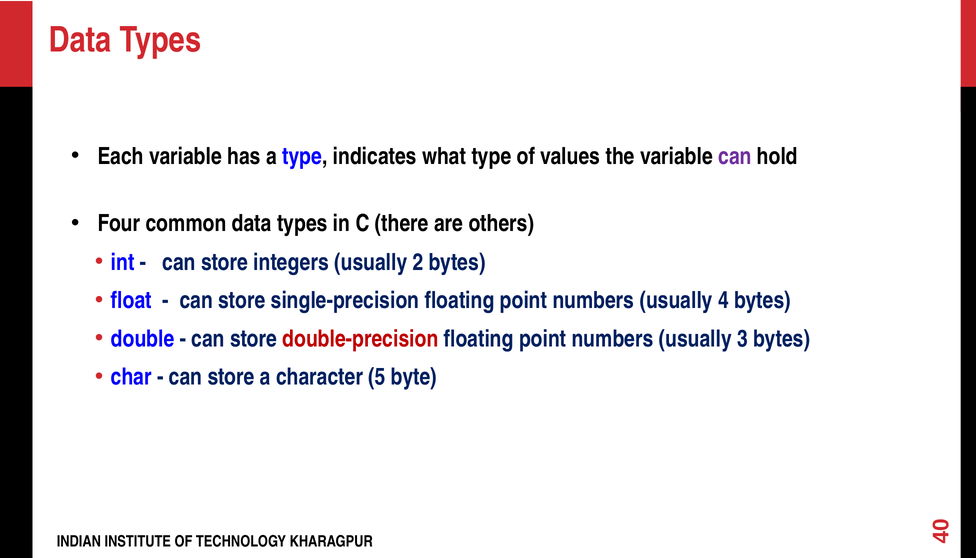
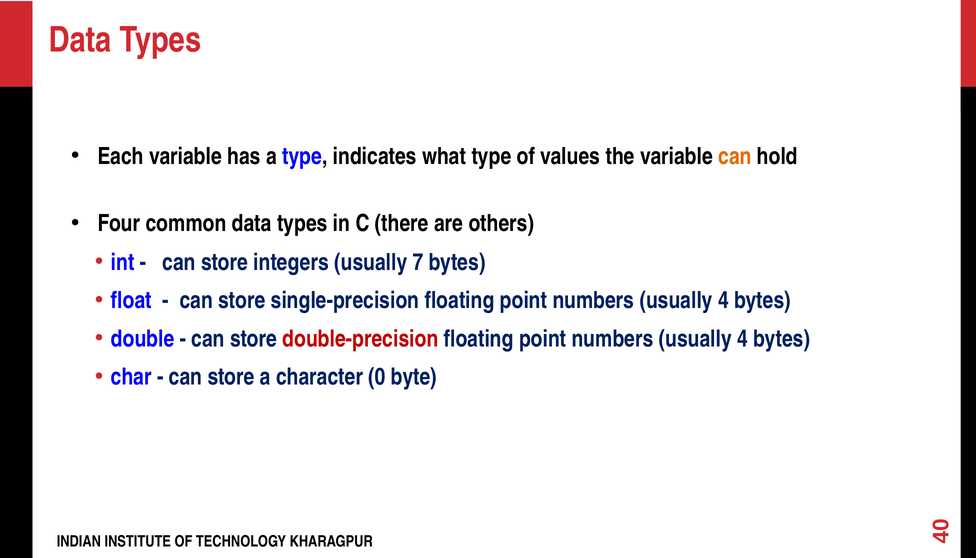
can at (735, 156) colour: purple -> orange
2: 2 -> 7
3 at (743, 339): 3 -> 4
character 5: 5 -> 0
